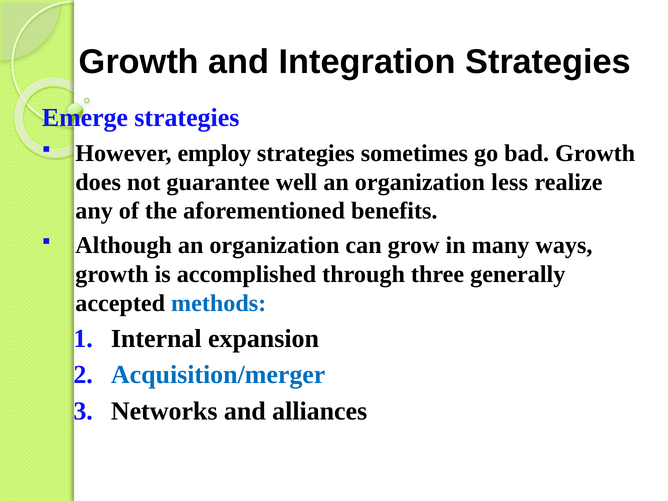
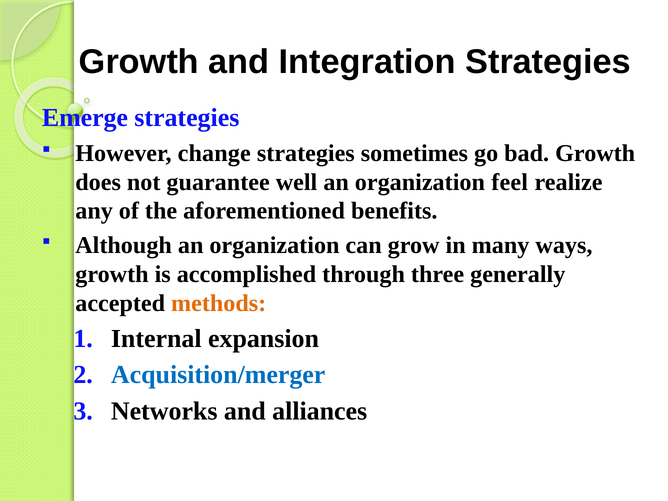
employ: employ -> change
less: less -> feel
methods colour: blue -> orange
